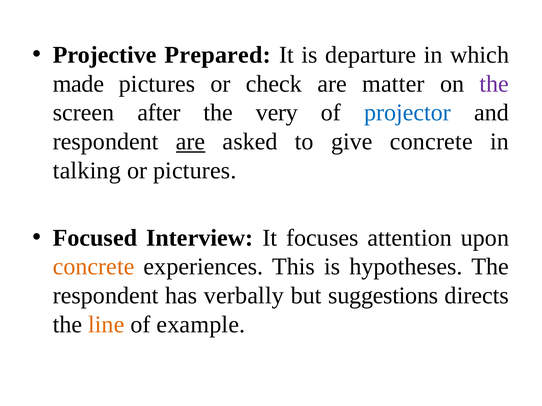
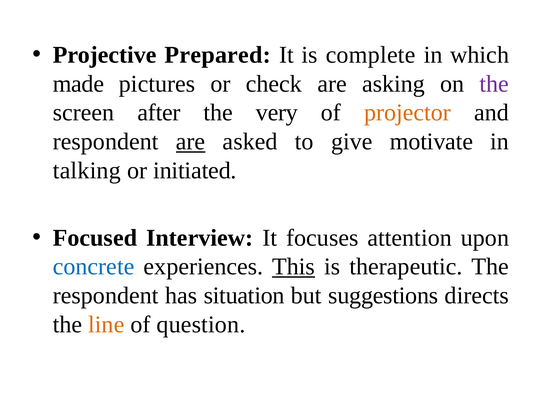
departure: departure -> complete
matter: matter -> asking
projector colour: blue -> orange
give concrete: concrete -> motivate
or pictures: pictures -> initiated
concrete at (94, 267) colour: orange -> blue
This underline: none -> present
hypotheses: hypotheses -> therapeutic
verbally: verbally -> situation
example: example -> question
